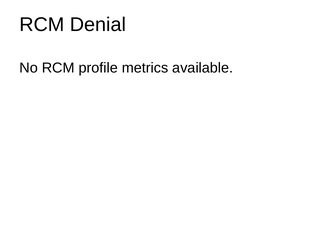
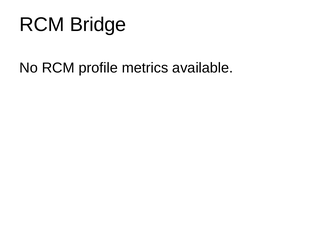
Denial: Denial -> Bridge
